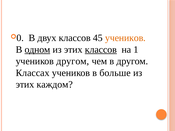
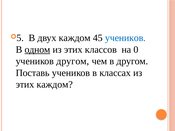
0: 0 -> 5
двух классов: классов -> каждом
учеников at (125, 38) colour: orange -> blue
классов at (101, 50) underline: present -> none
1: 1 -> 0
Классах: Классах -> Поставь
больше: больше -> классах
